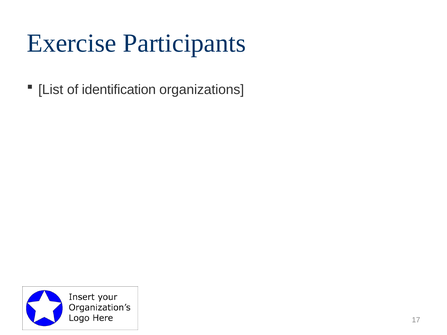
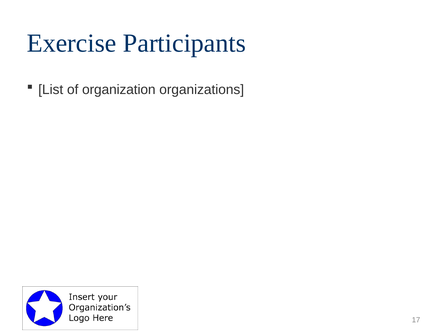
identification: identification -> organization
